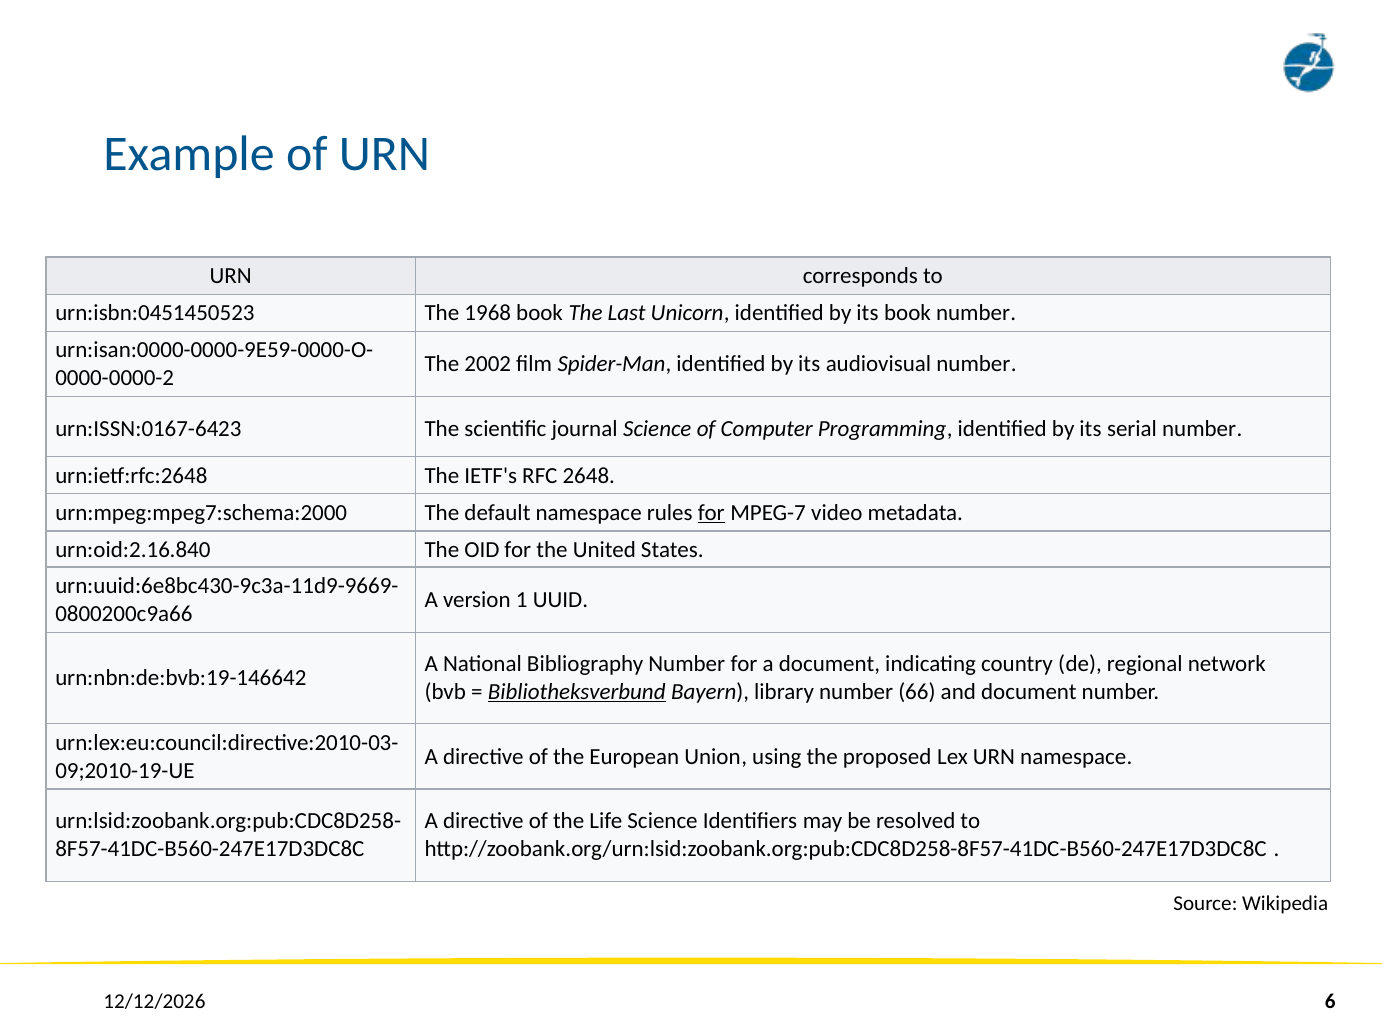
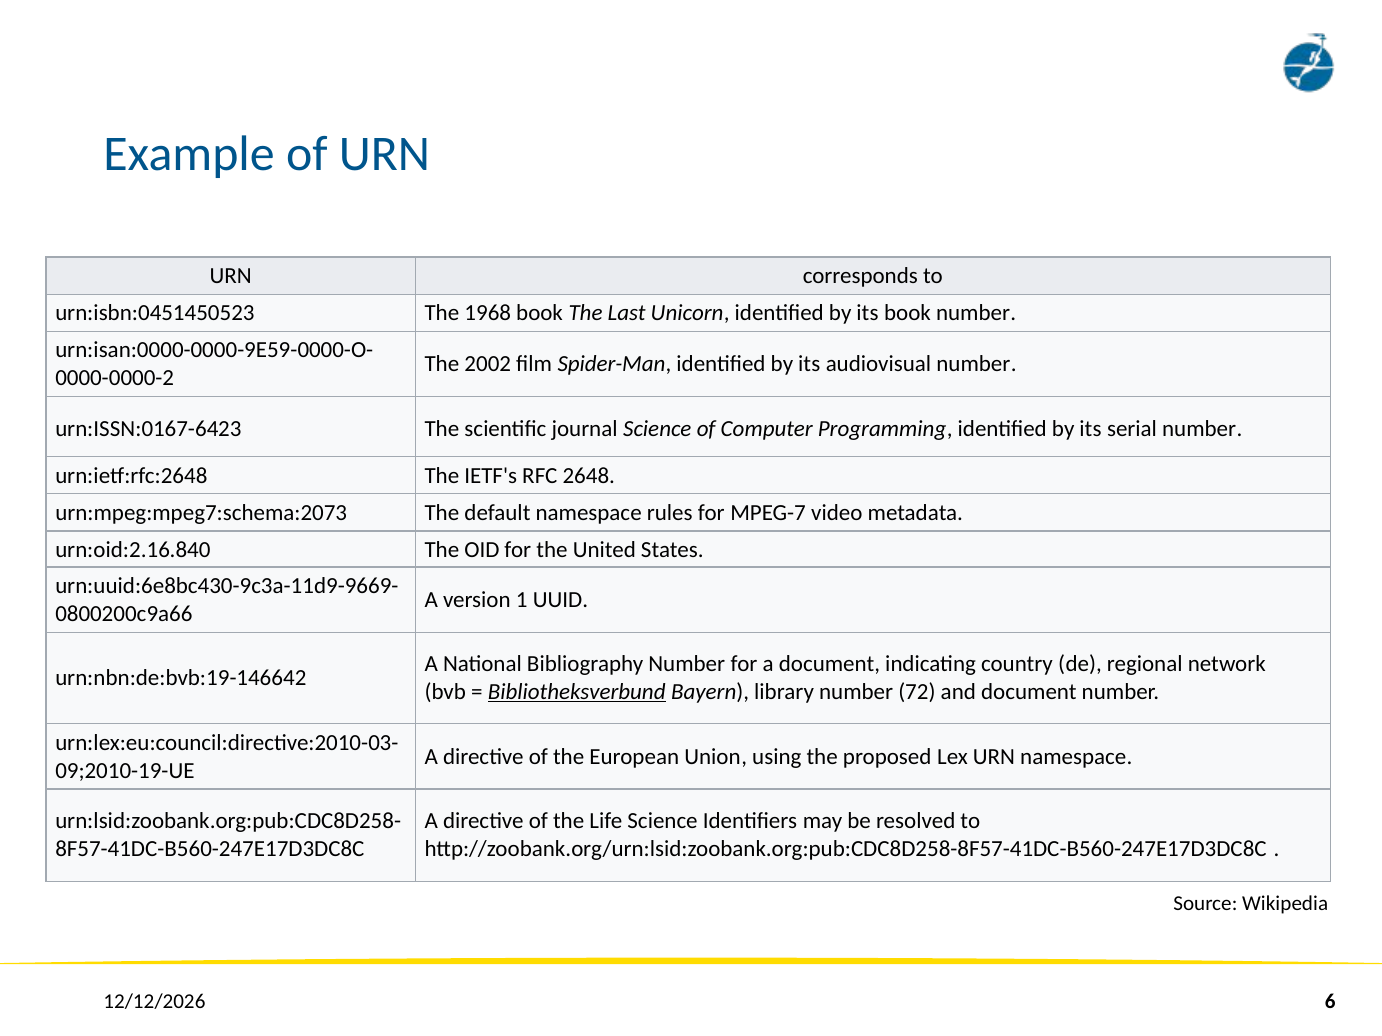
urn:mpeg:mpeg7:schema:2000: urn:mpeg:mpeg7:schema:2000 -> urn:mpeg:mpeg7:schema:2073
for at (711, 513) underline: present -> none
66: 66 -> 72
